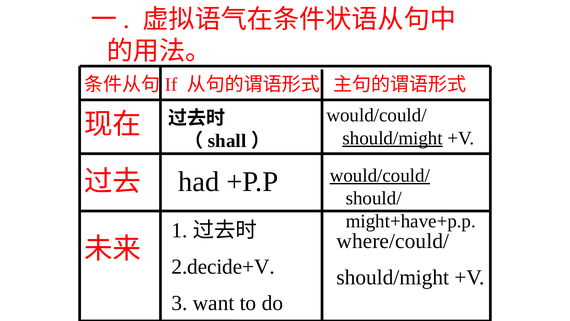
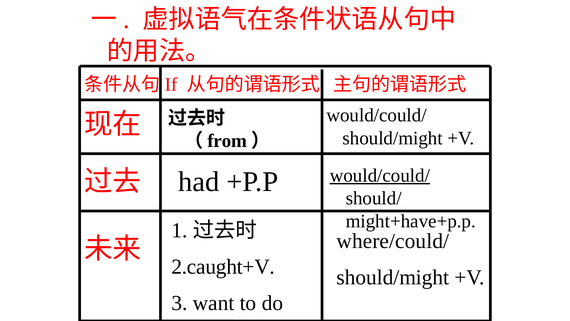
should/might at (393, 138) underline: present -> none
shall: shall -> from
2.decide+V: 2.decide+V -> 2.caught+V
